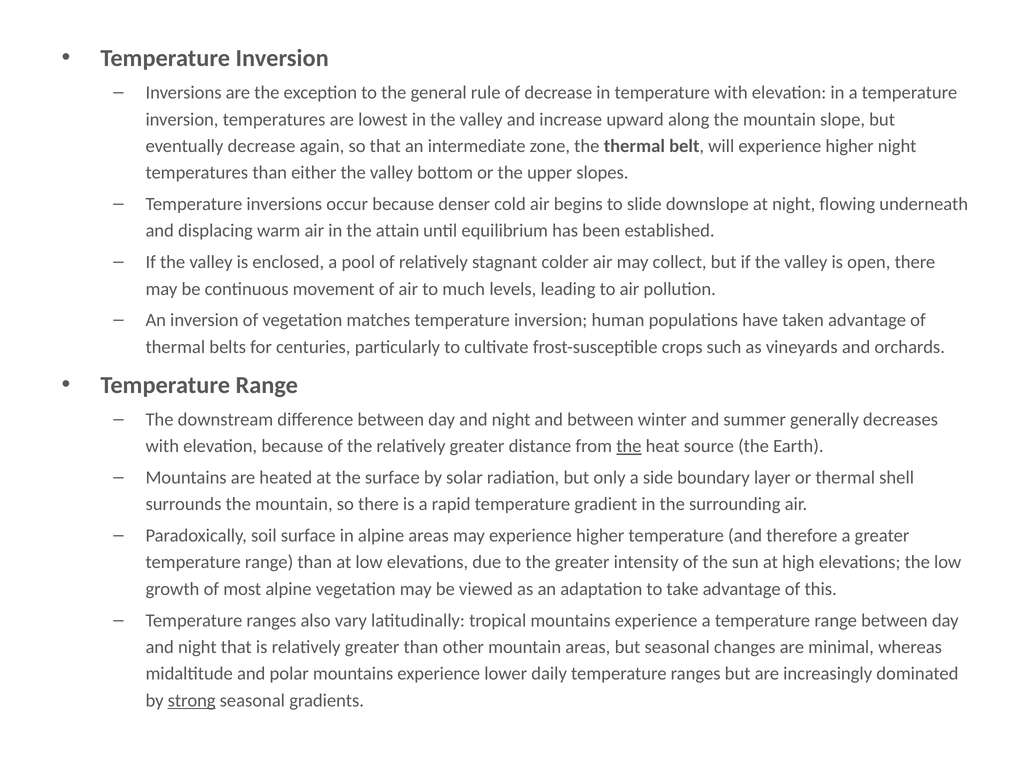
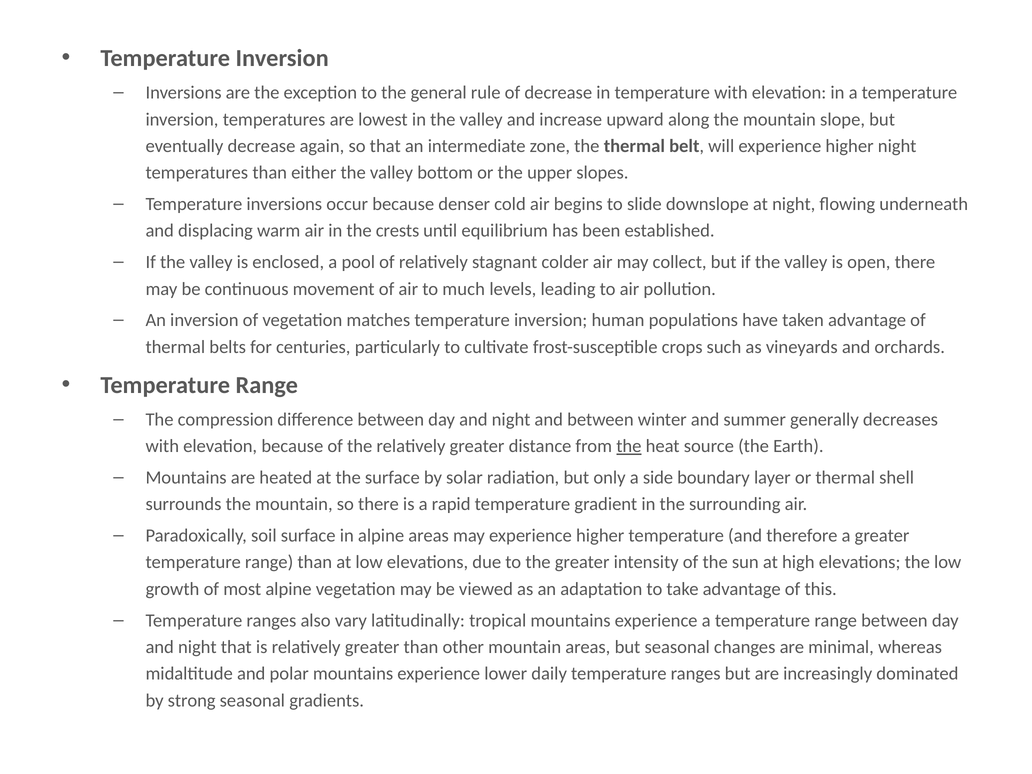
attain: attain -> crests
downstream: downstream -> compression
strong underline: present -> none
